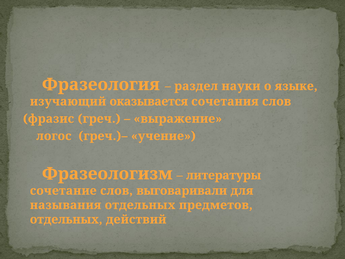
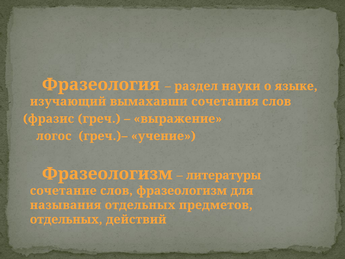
оказывается: оказывается -> вымахавши
слов выговаривали: выговаривали -> фразеологизм
